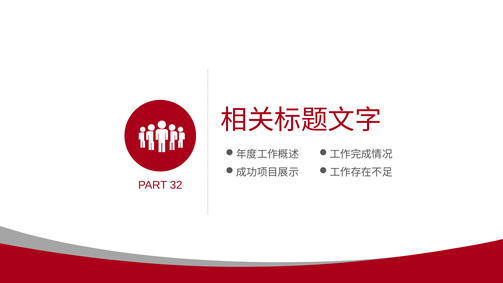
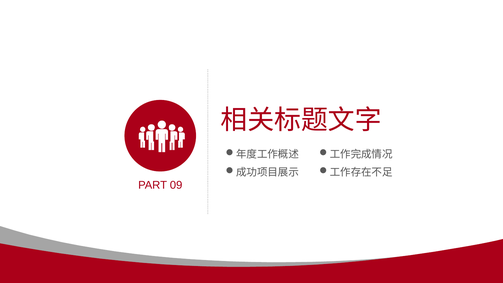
32: 32 -> 09
